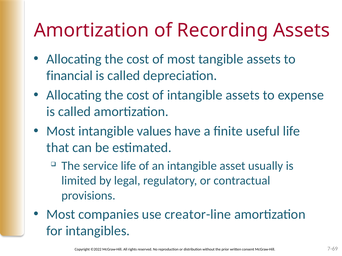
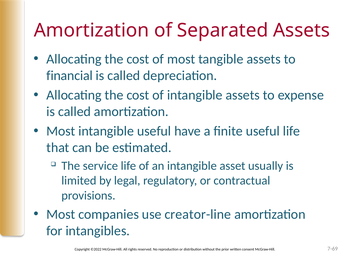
Recording: Recording -> Separated
intangible values: values -> useful
